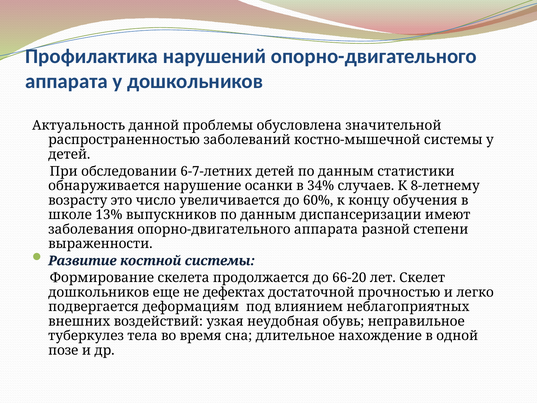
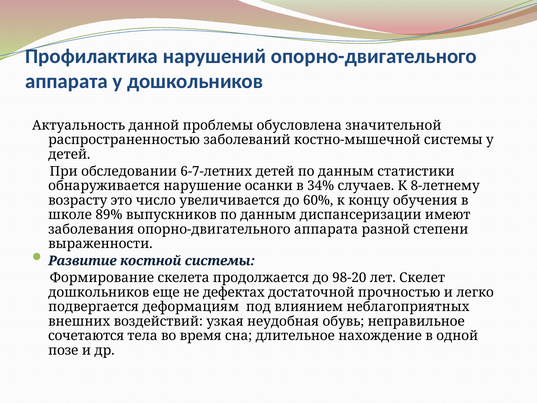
13%: 13% -> 89%
66-20: 66-20 -> 98-20
туберкулез: туберкулез -> сочетаются
